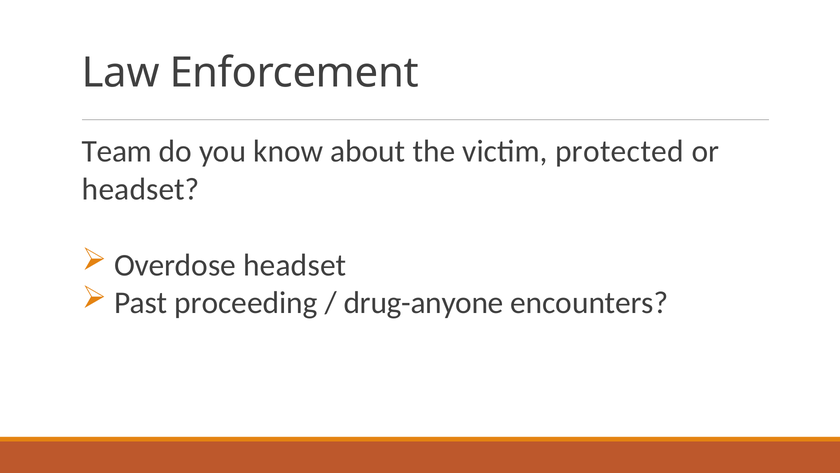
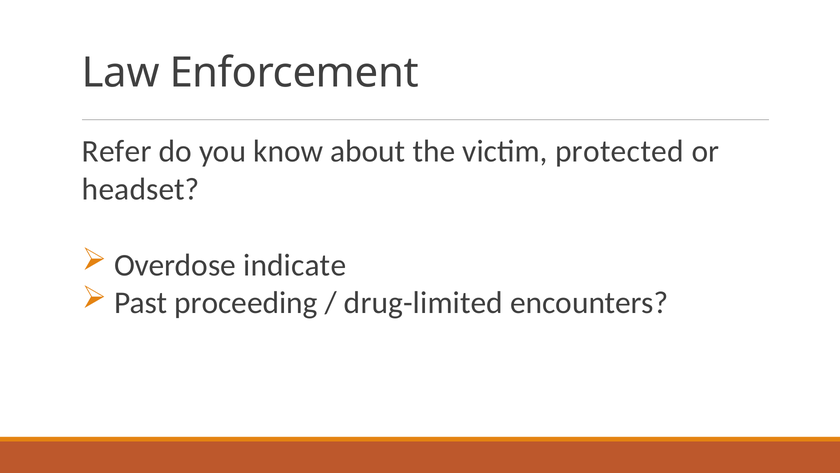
Team: Team -> Refer
Overdose headset: headset -> indicate
drug-anyone: drug-anyone -> drug-limited
